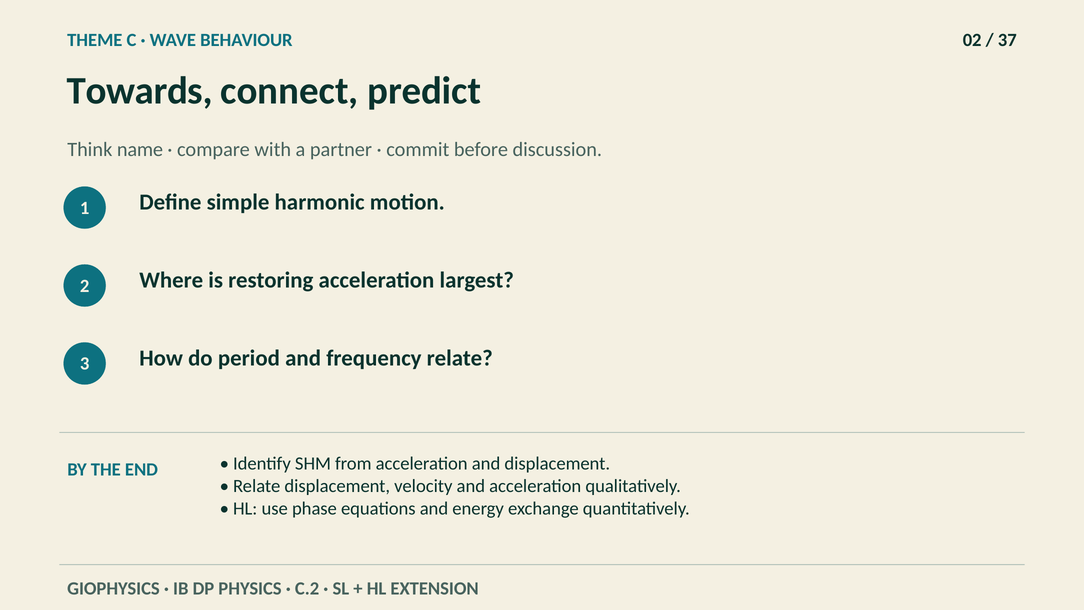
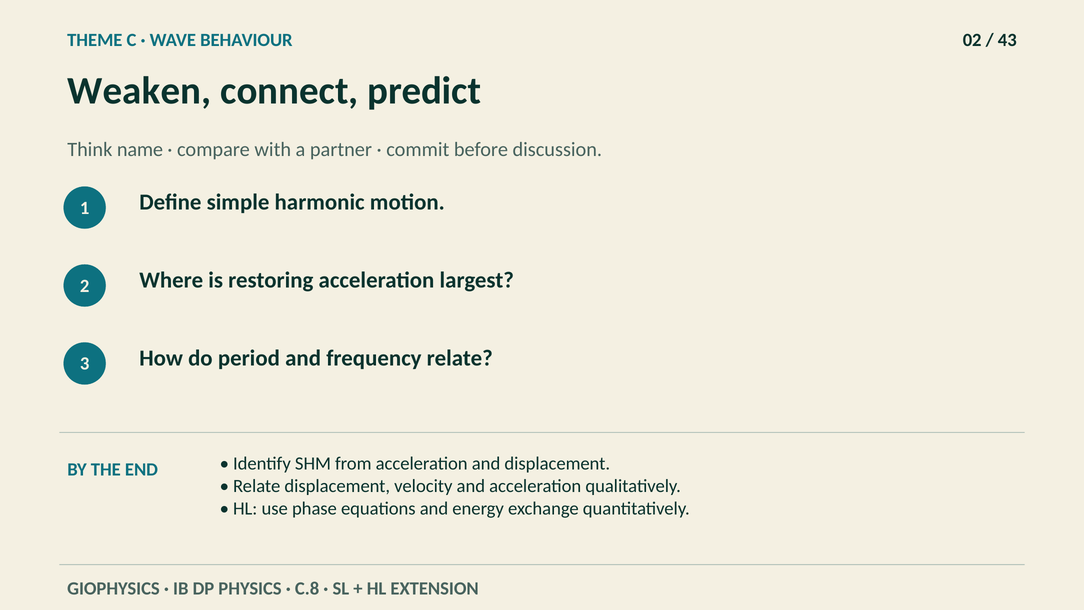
37: 37 -> 43
Towards: Towards -> Weaken
C.2: C.2 -> C.8
